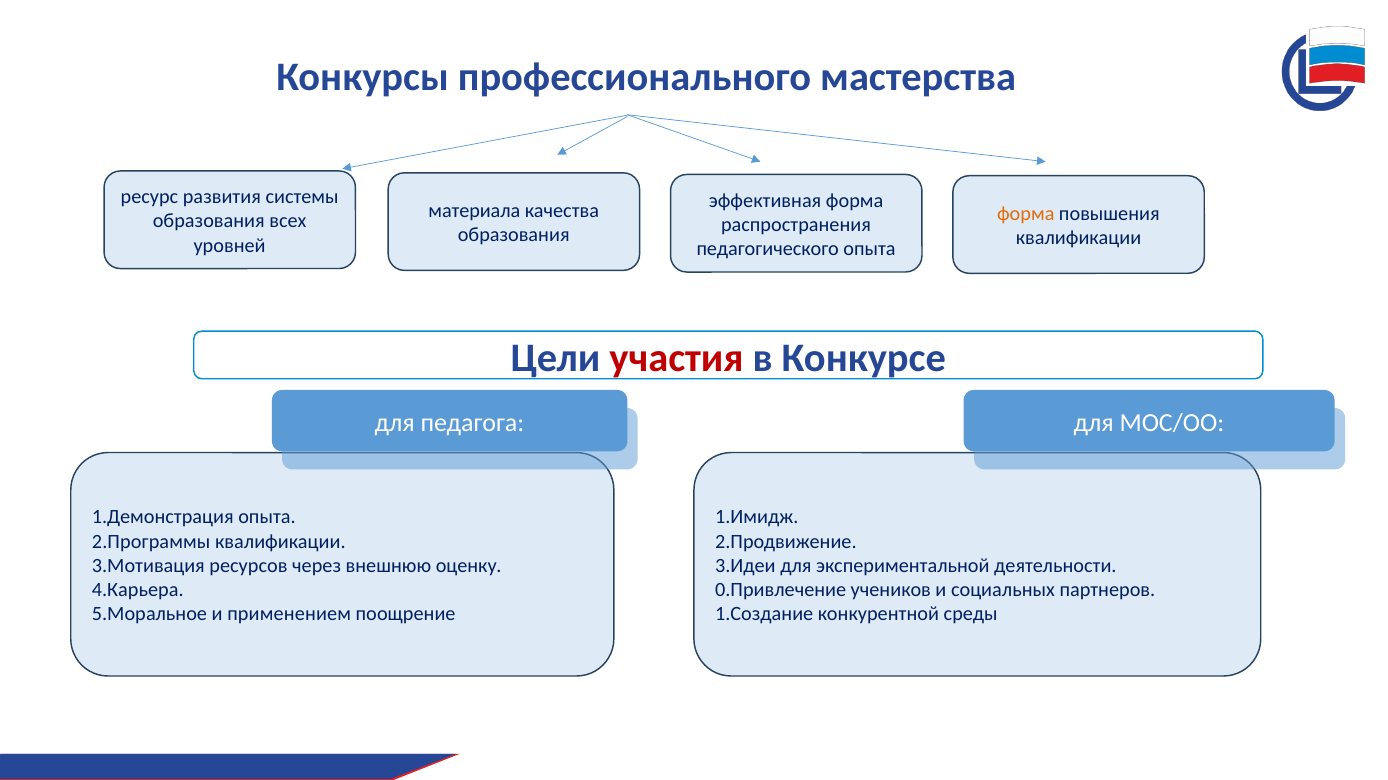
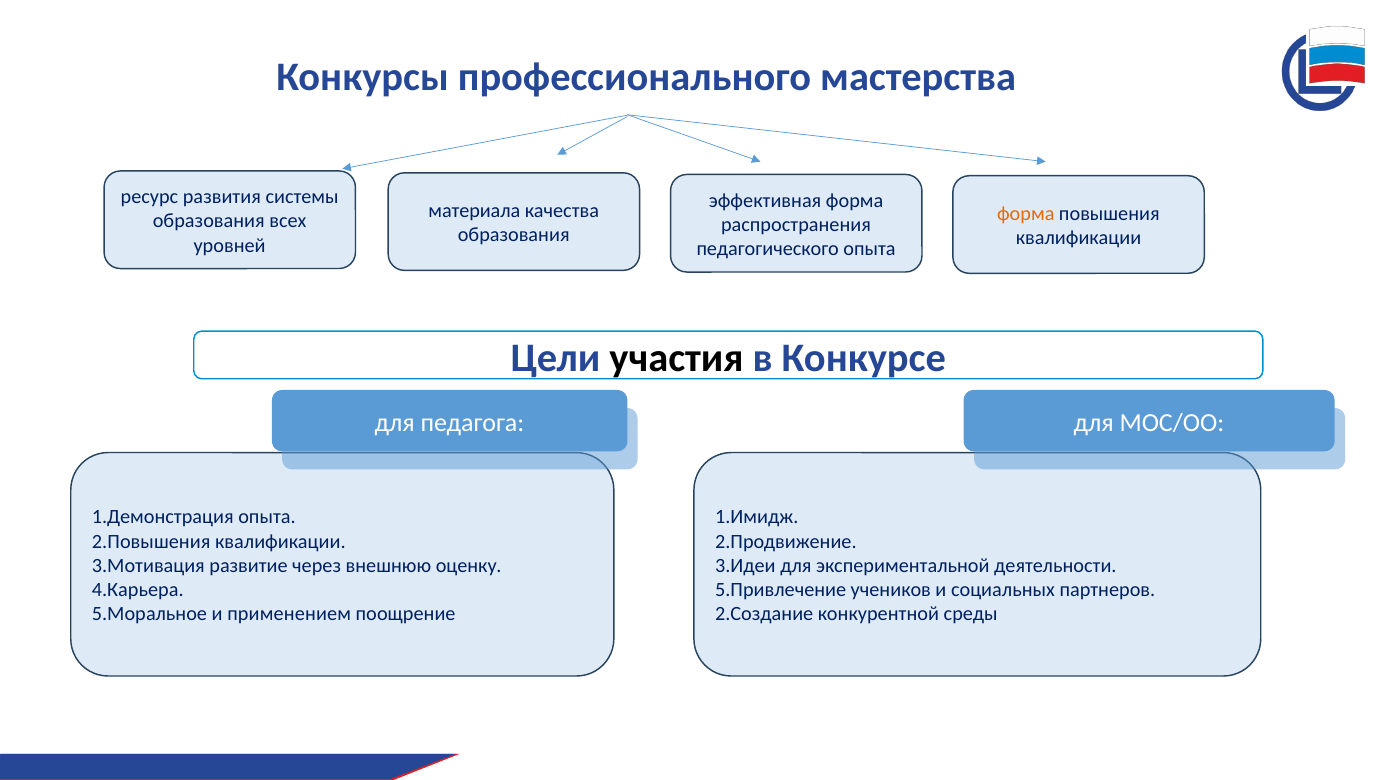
участия colour: red -> black
2.Программы: 2.Программы -> 2.Повышения
ресурсов: ресурсов -> развитие
0.Привлечение: 0.Привлечение -> 5.Привлечение
1.Создание: 1.Создание -> 2.Создание
